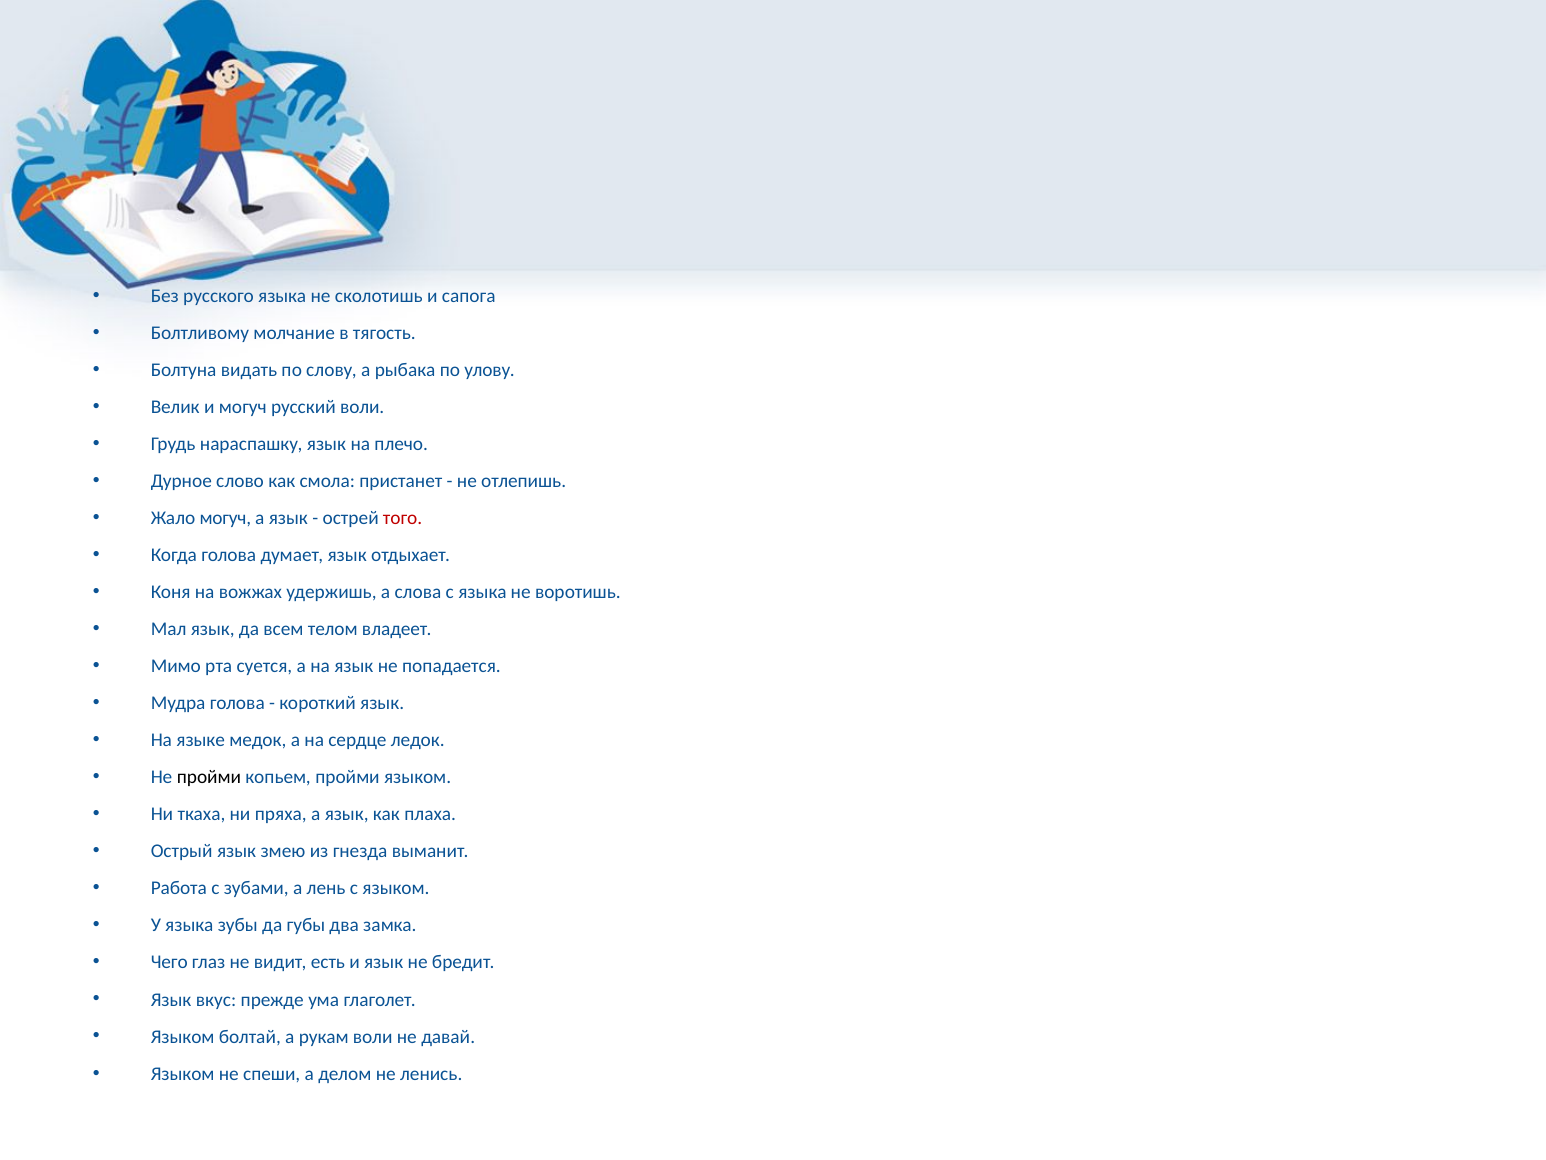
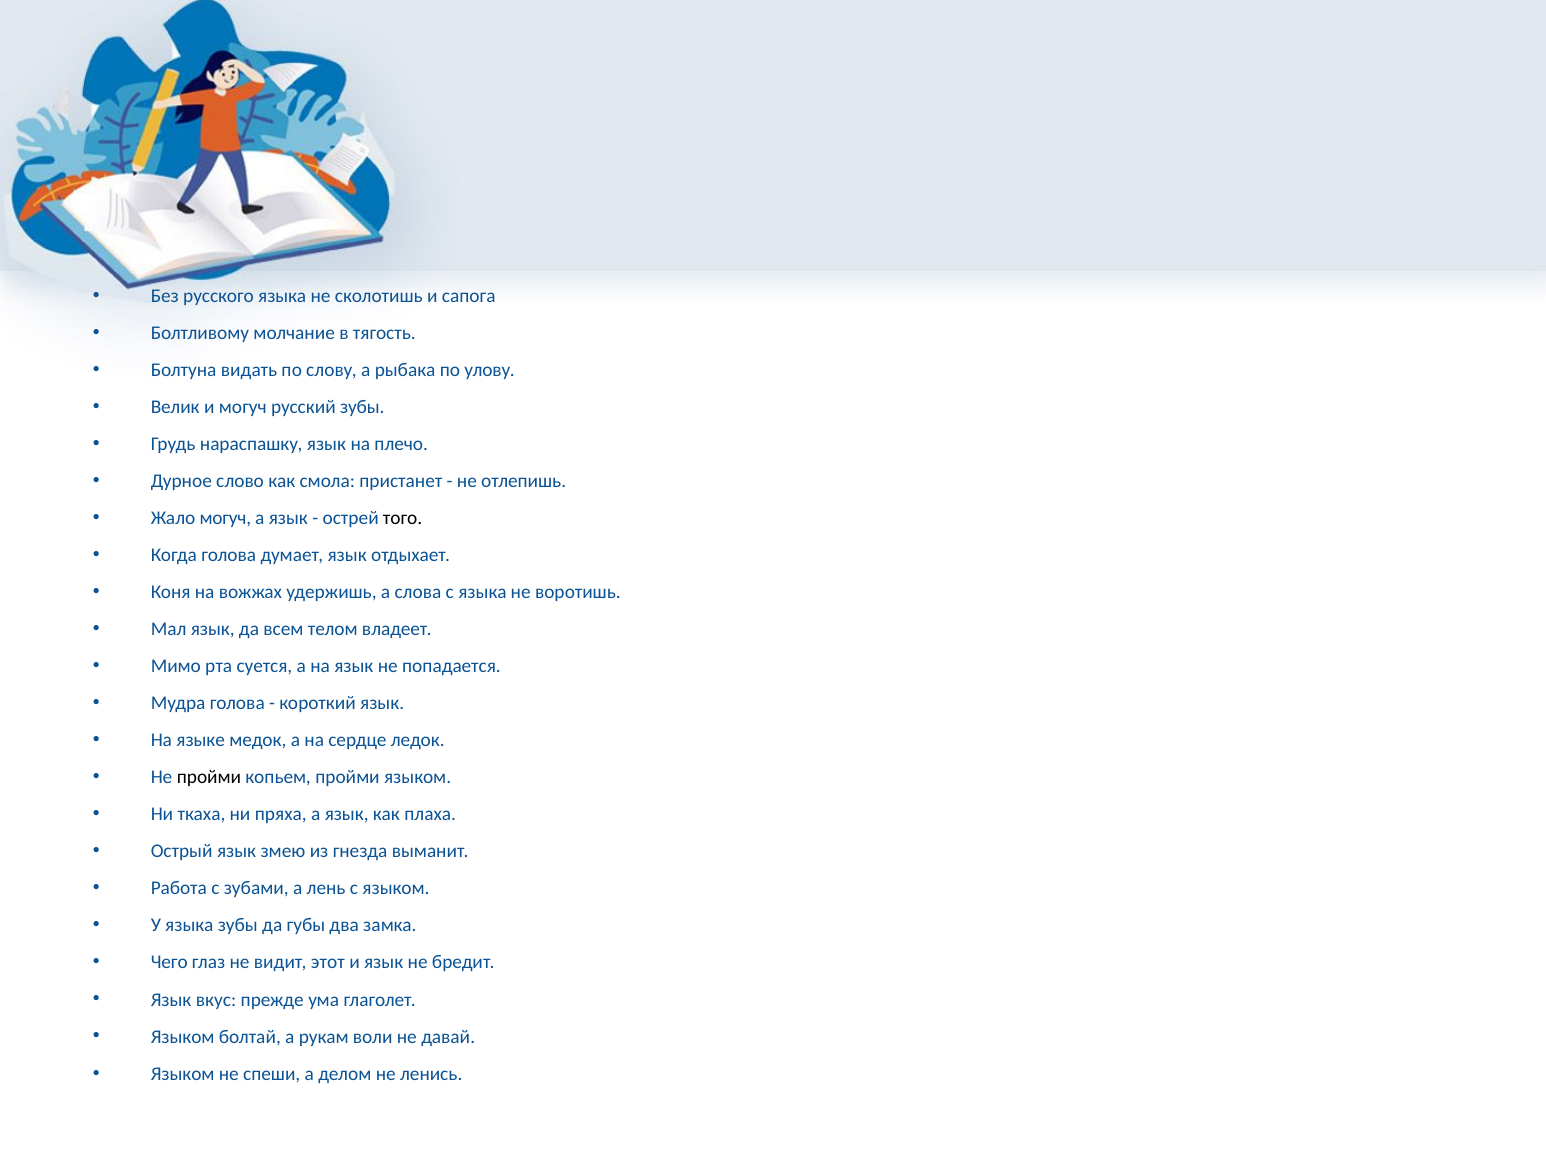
русский воли: воли -> зубы
того colour: red -> black
есть: есть -> этот
